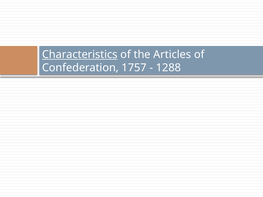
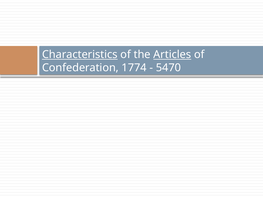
Articles underline: none -> present
1757: 1757 -> 1774
1288: 1288 -> 5470
